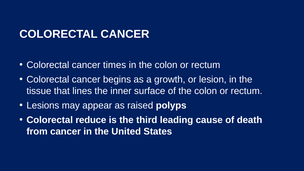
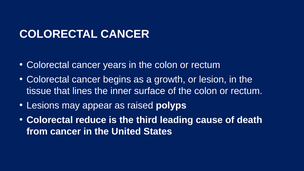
times: times -> years
